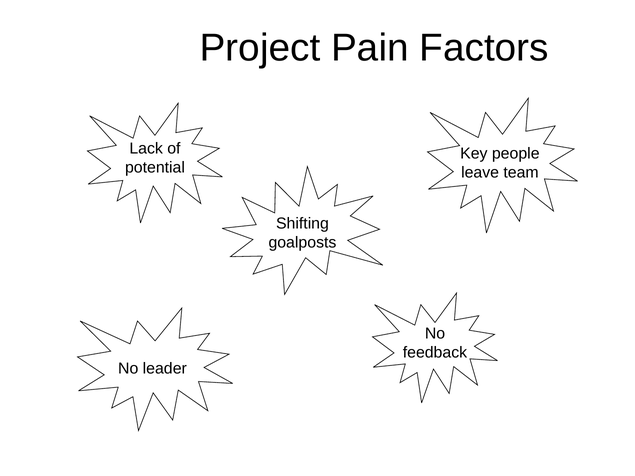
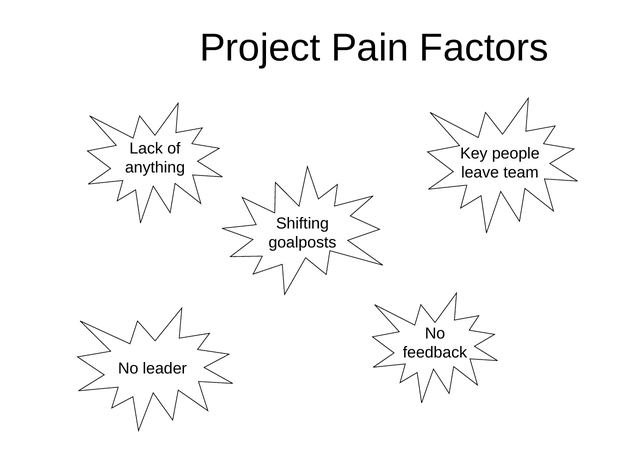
potential: potential -> anything
